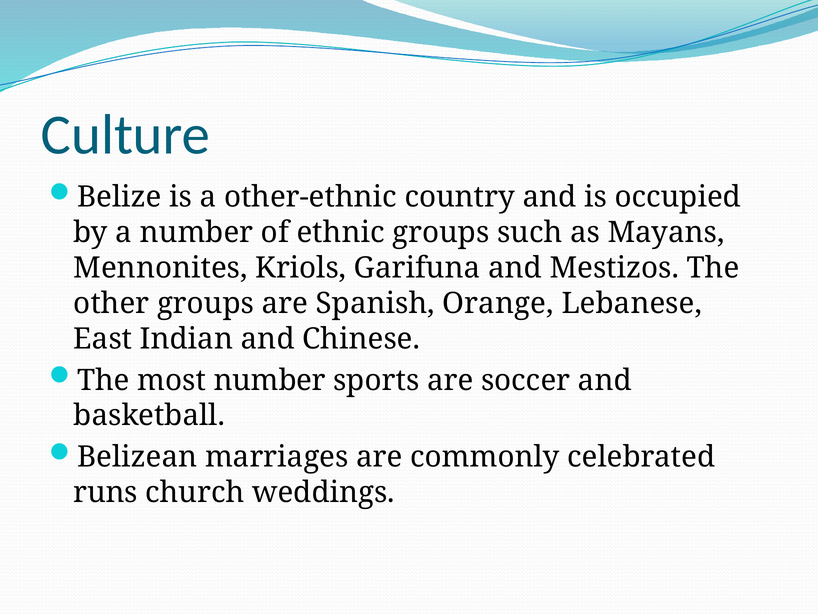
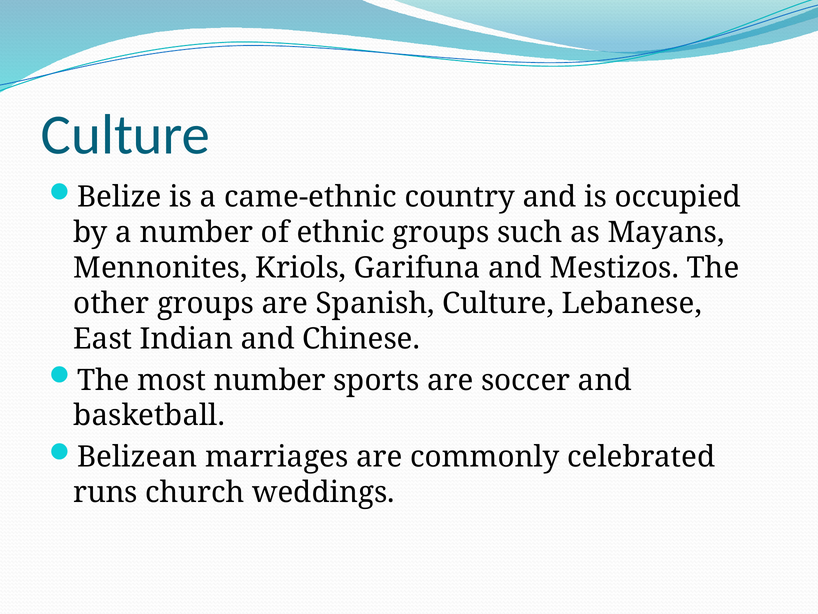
other-ethnic: other-ethnic -> came-ethnic
Spanish Orange: Orange -> Culture
